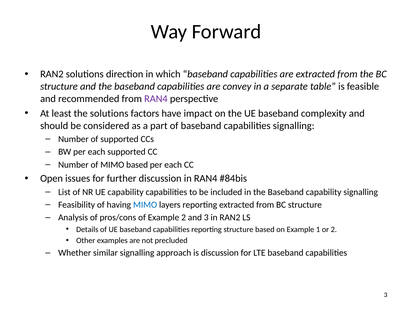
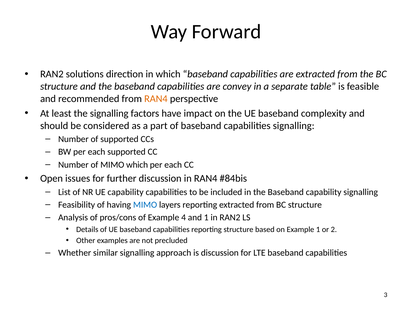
RAN4 at (156, 99) colour: purple -> orange
the solutions: solutions -> signalling
MIMO based: based -> which
Example 2: 2 -> 4
and 3: 3 -> 1
